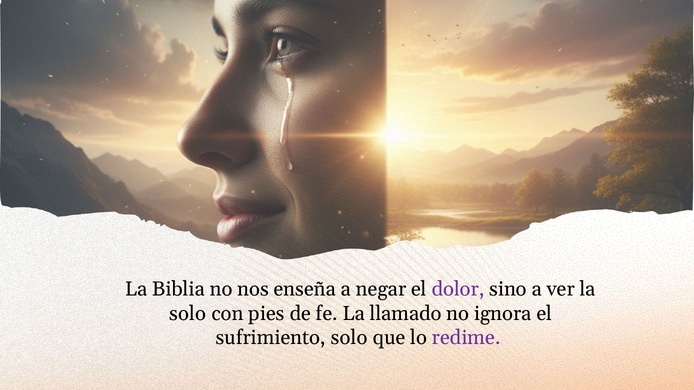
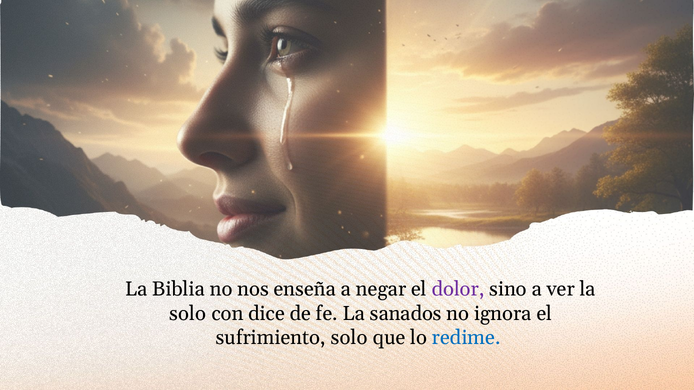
pies: pies -> dice
llamado: llamado -> sanados
redime colour: purple -> blue
